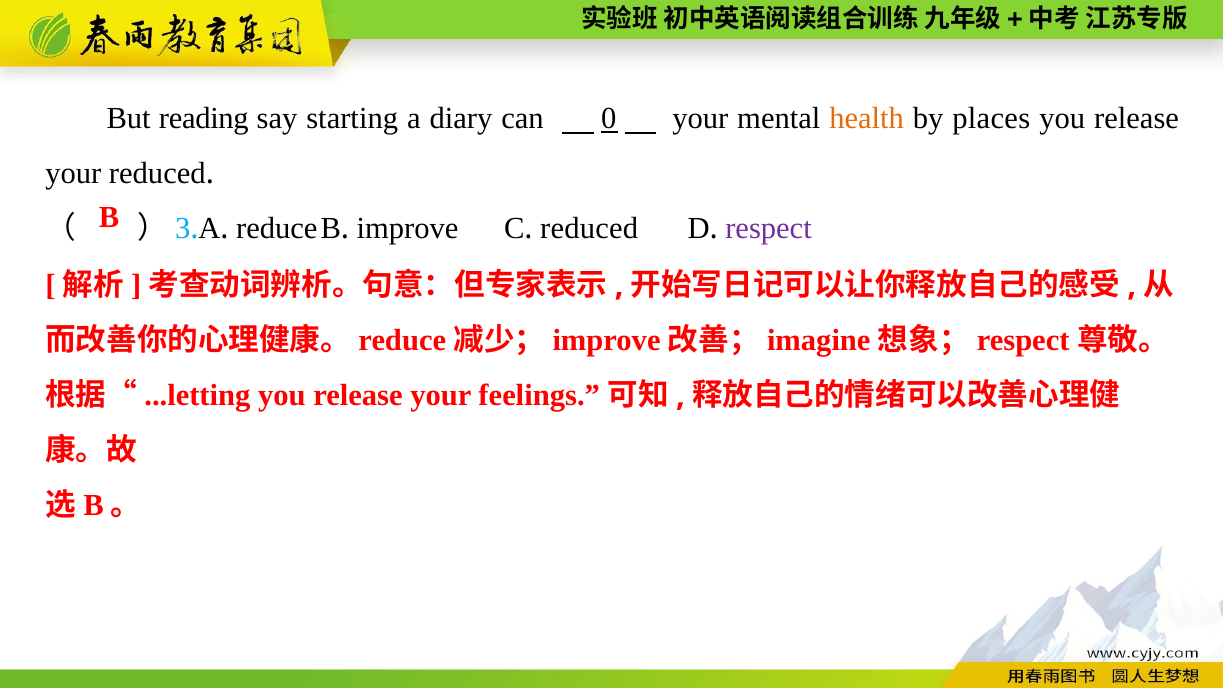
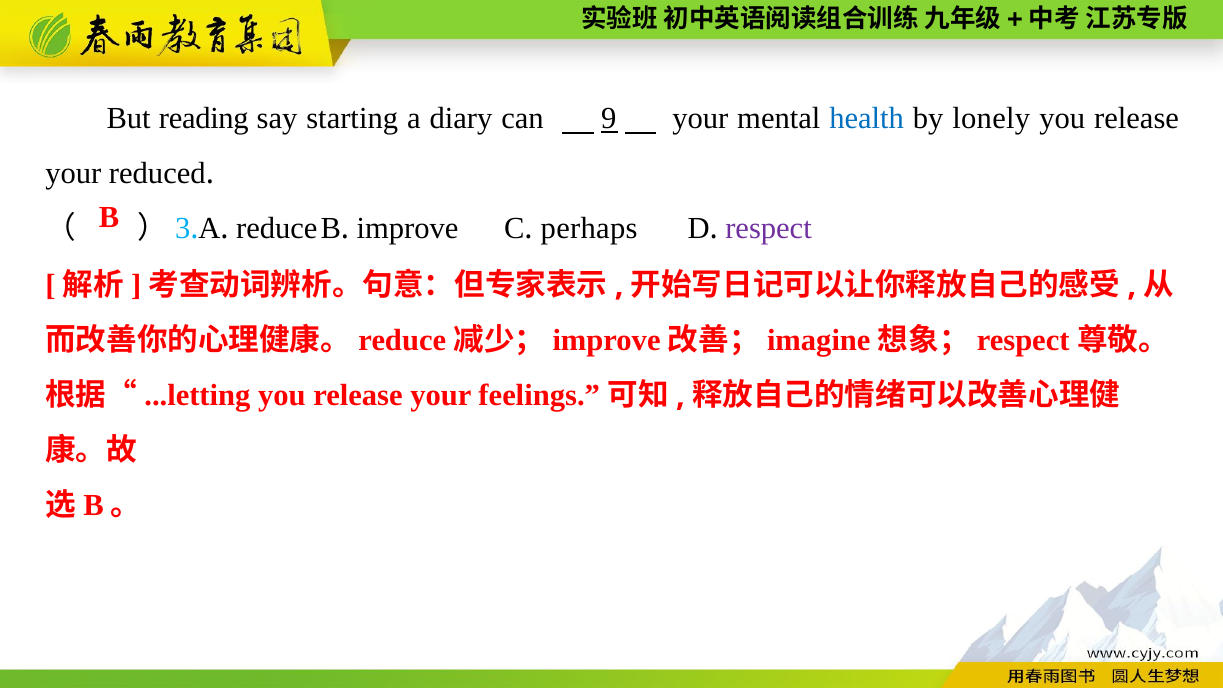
0: 0 -> 9
health colour: orange -> blue
places: places -> lonely
reduced at (589, 228): reduced -> perhaps
